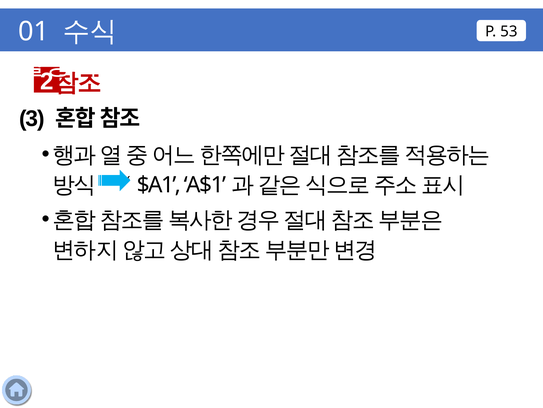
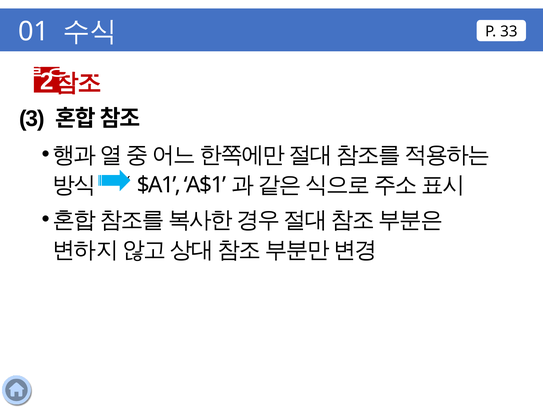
53: 53 -> 33
